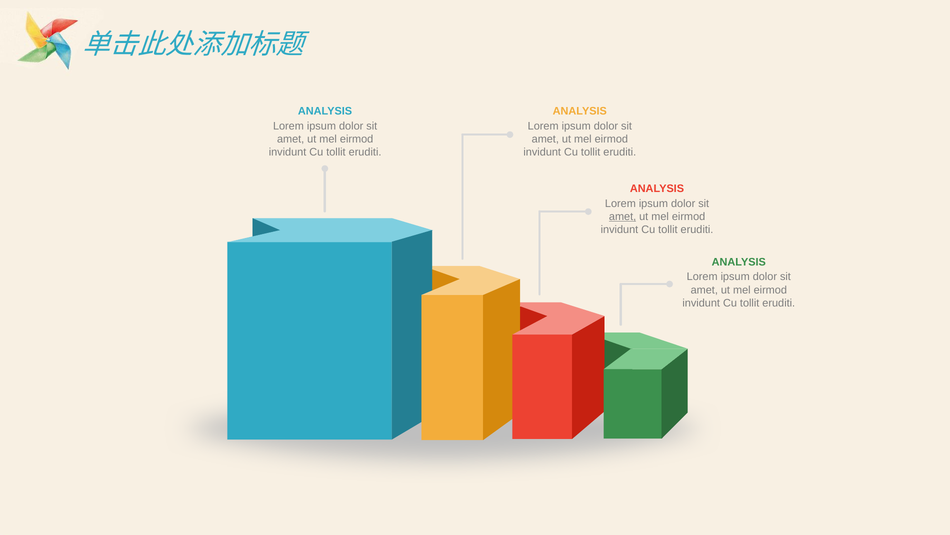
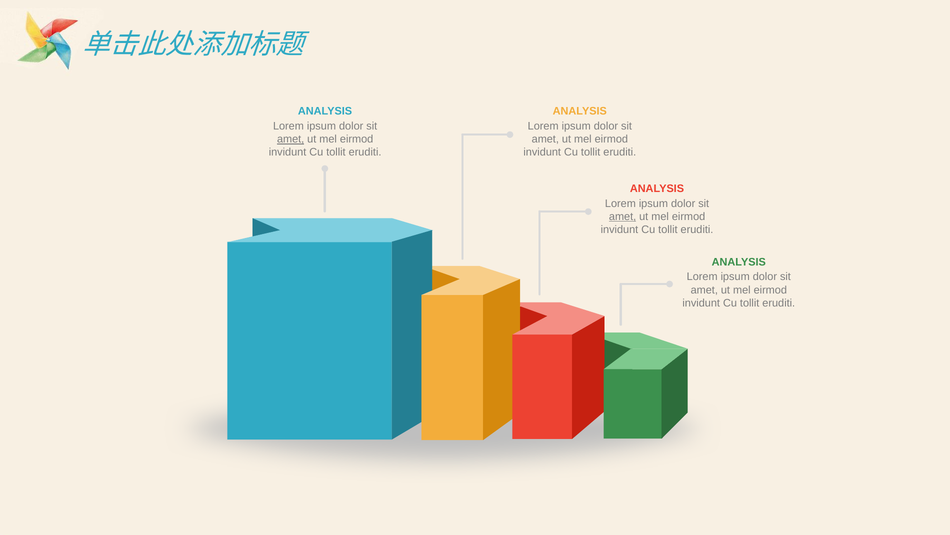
amet at (291, 139) underline: none -> present
